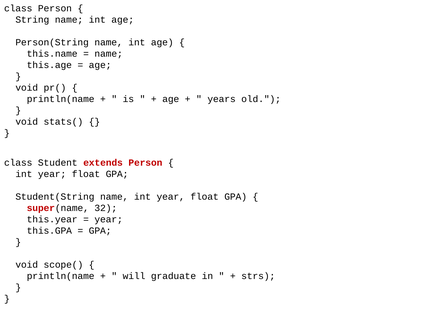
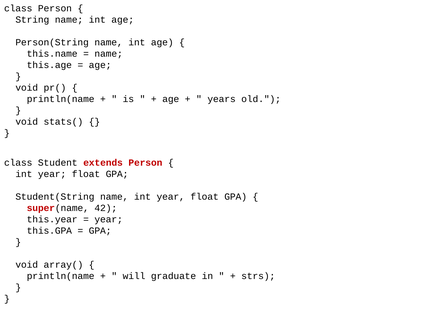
32: 32 -> 42
scope(: scope( -> array(
